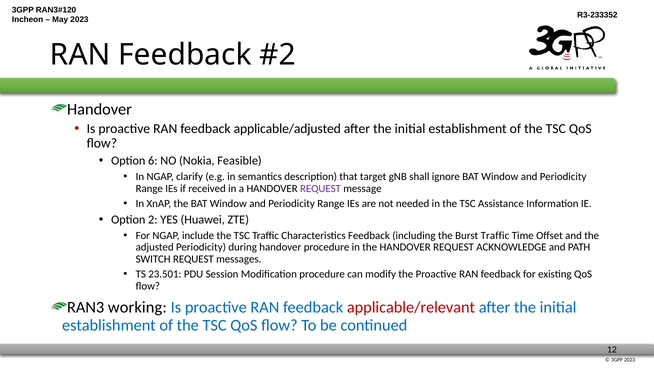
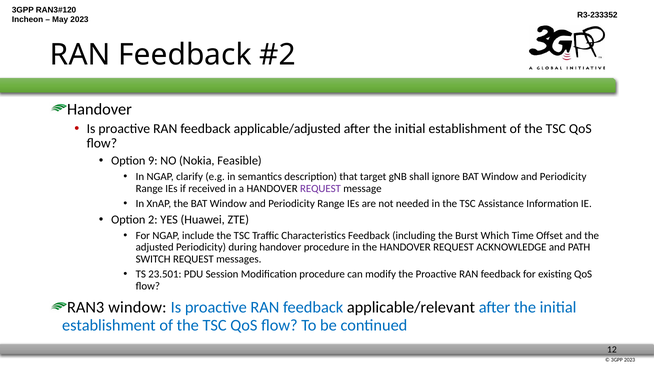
6: 6 -> 9
Burst Traffic: Traffic -> Which
RAN3 working: working -> window
applicable/relevant colour: red -> black
